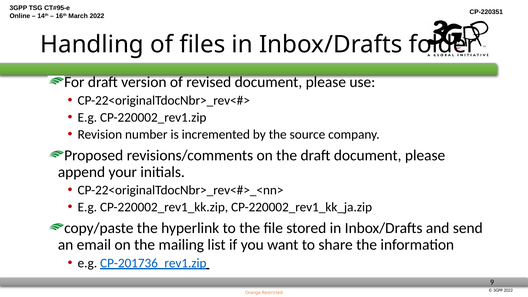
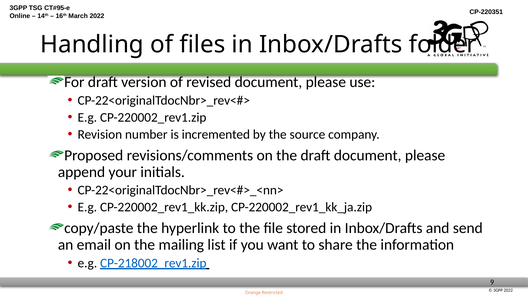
CP-201736_rev1.zip: CP-201736_rev1.zip -> CP-218002_rev1.zip
